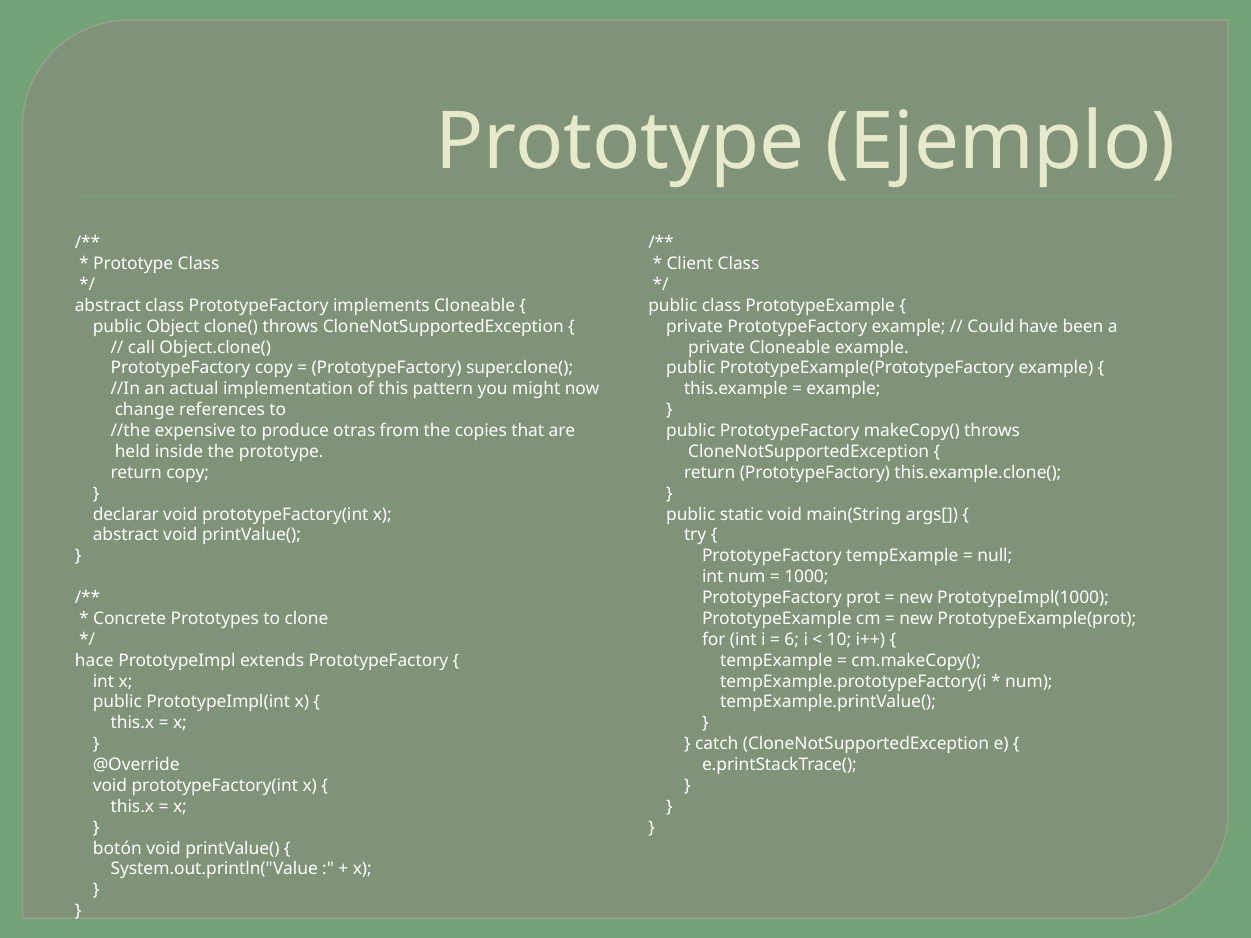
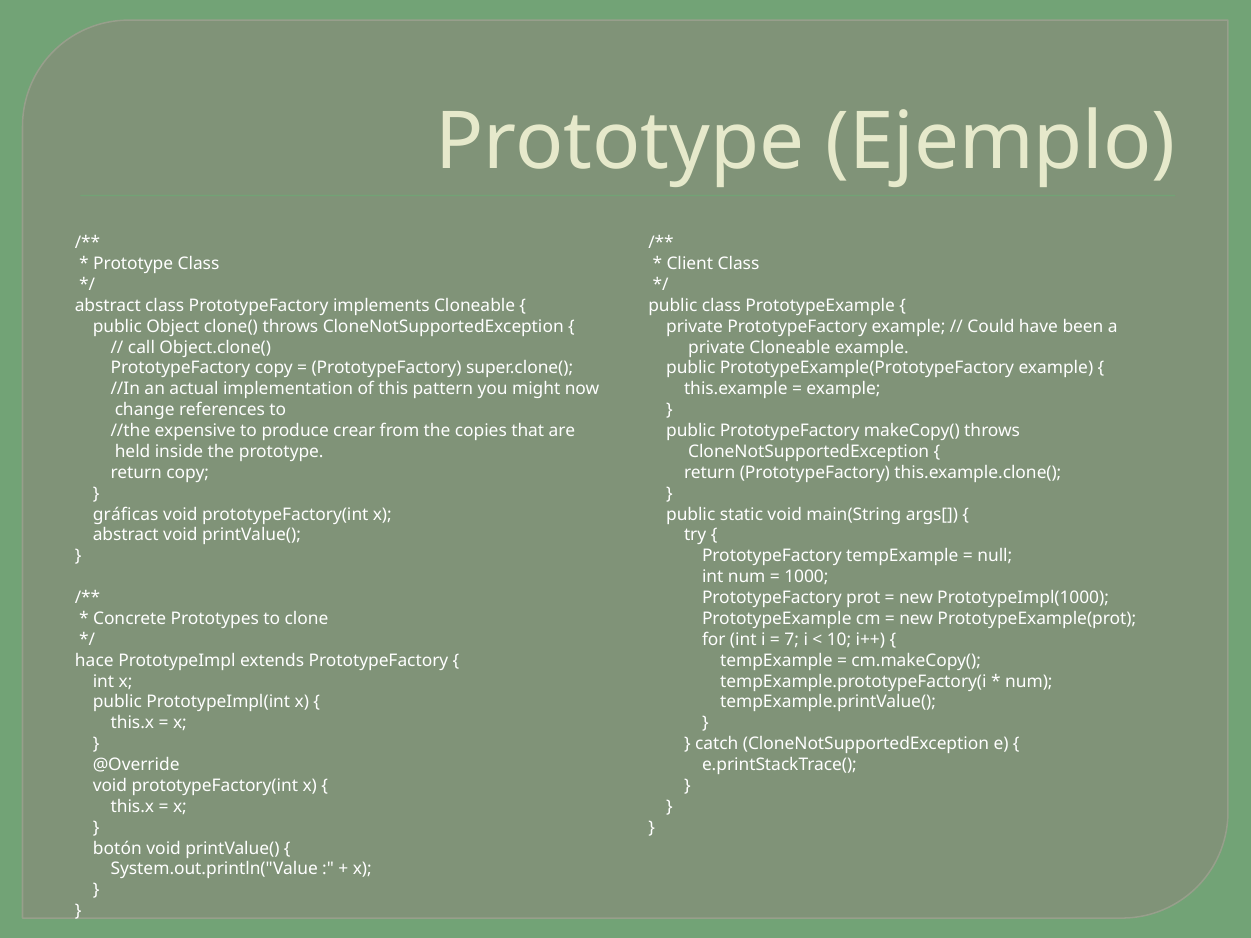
otras: otras -> crear
declarar: declarar -> gráficas
6: 6 -> 7
